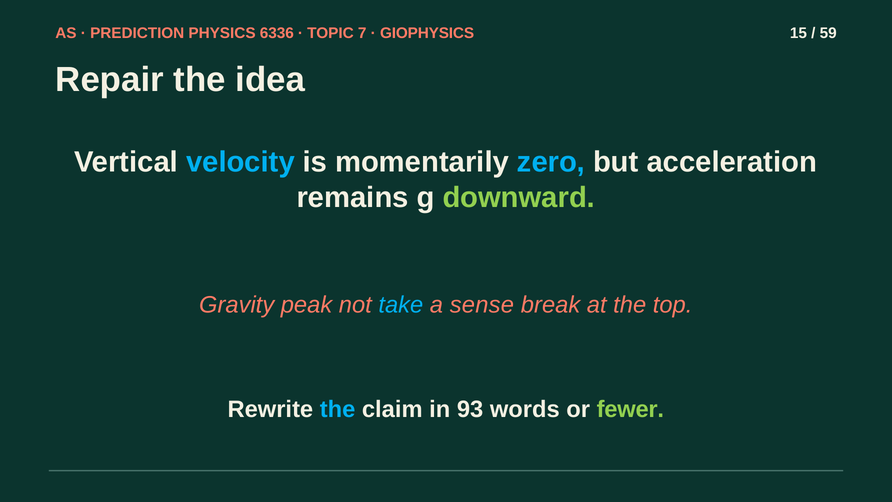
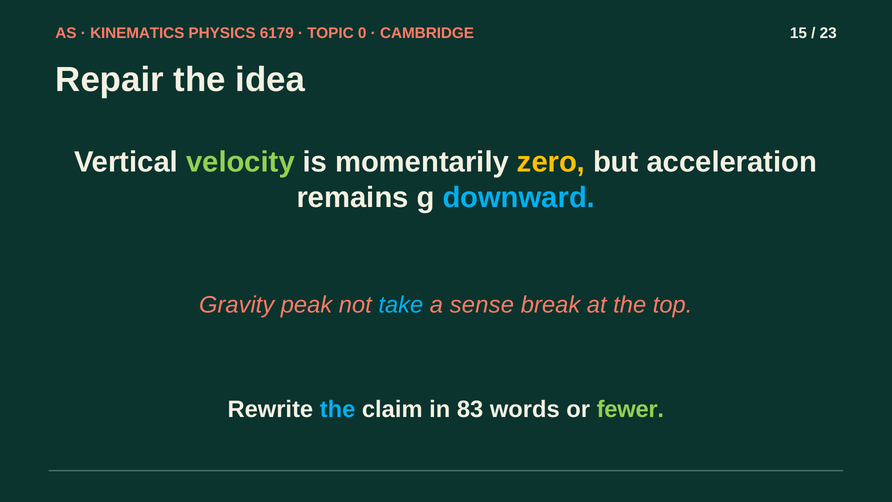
PREDICTION: PREDICTION -> KINEMATICS
6336: 6336 -> 6179
7: 7 -> 0
GIOPHYSICS: GIOPHYSICS -> CAMBRIDGE
59: 59 -> 23
velocity colour: light blue -> light green
zero colour: light blue -> yellow
downward colour: light green -> light blue
93: 93 -> 83
